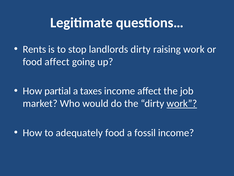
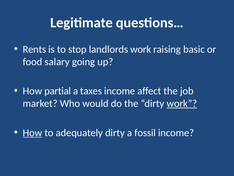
landlords dirty: dirty -> work
raising work: work -> basic
food affect: affect -> salary
How at (33, 132) underline: none -> present
adequately food: food -> dirty
